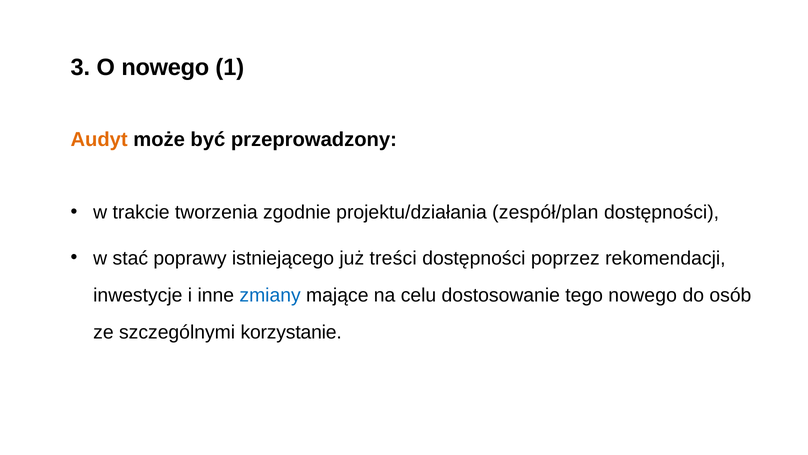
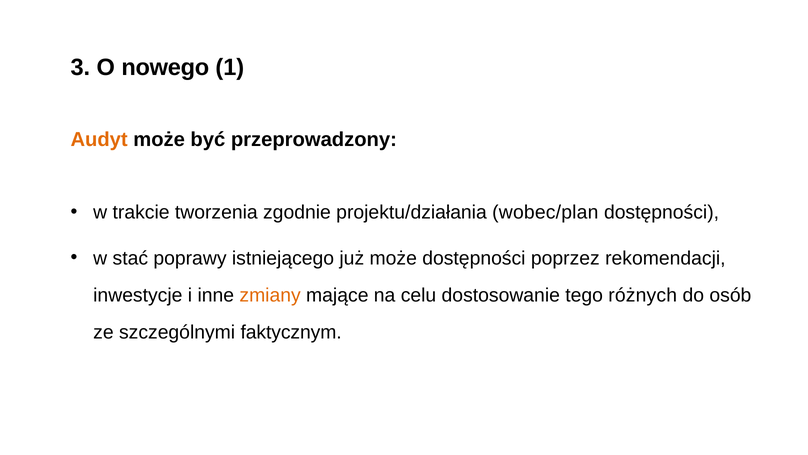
zespół/plan: zespół/plan -> wobec/plan
już treści: treści -> może
zmiany colour: blue -> orange
tego nowego: nowego -> różnych
korzystanie: korzystanie -> faktycznym
